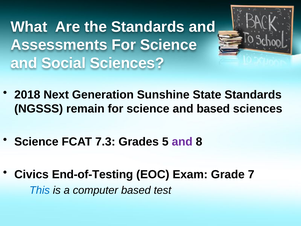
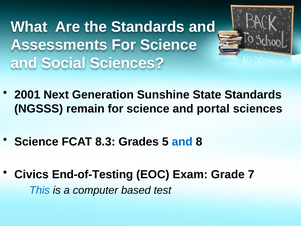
2018: 2018 -> 2001
and based: based -> portal
7.3: 7.3 -> 8.3
and at (182, 141) colour: purple -> blue
